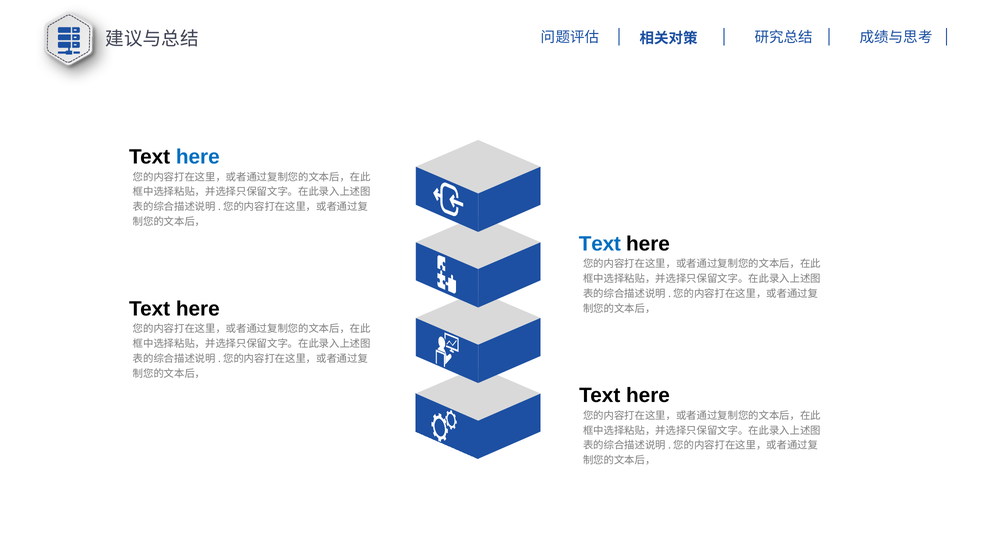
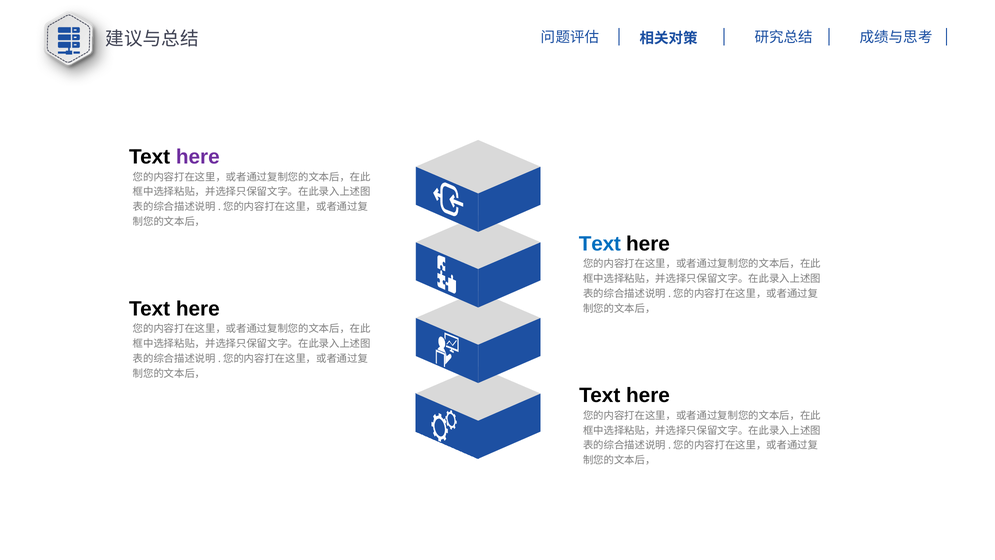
here at (198, 157) colour: blue -> purple
